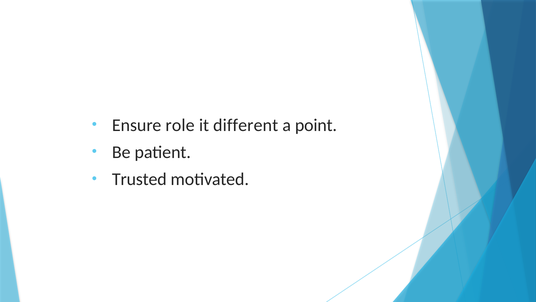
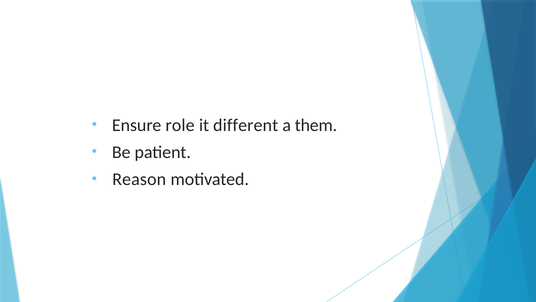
point: point -> them
Trusted: Trusted -> Reason
